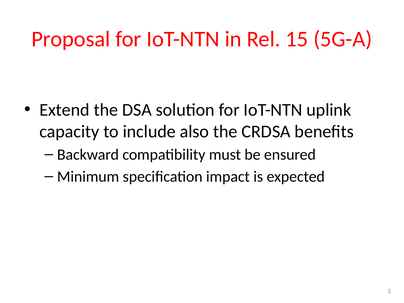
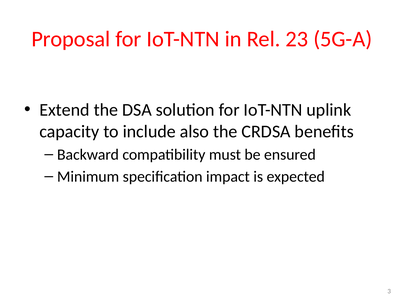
15: 15 -> 23
